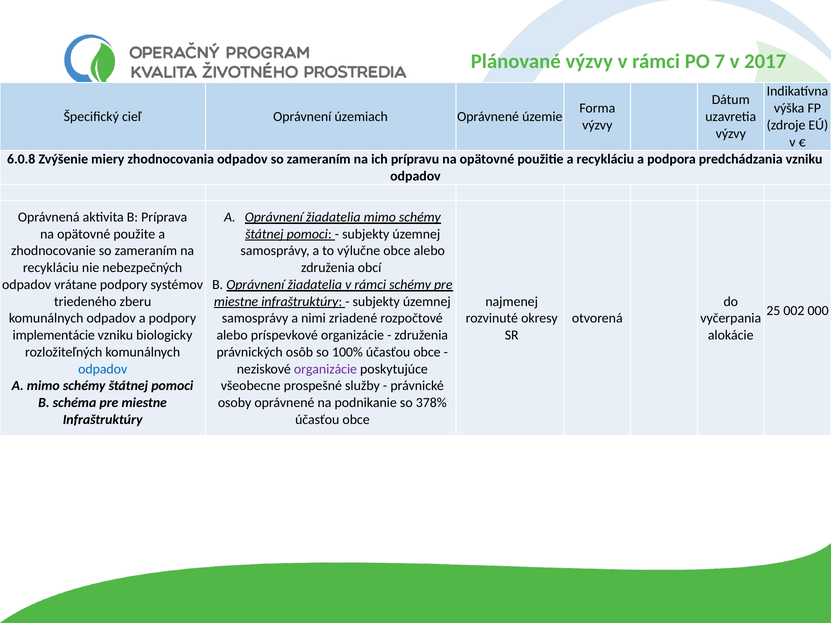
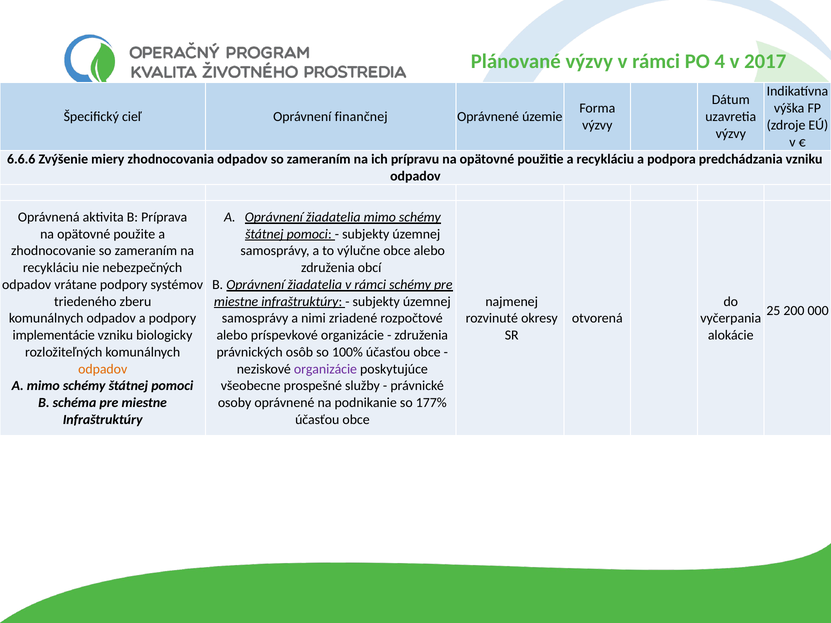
7: 7 -> 4
územiach: územiach -> finančnej
6.0.8: 6.0.8 -> 6.6.6
002: 002 -> 200
odpadov at (103, 369) colour: blue -> orange
378%: 378% -> 177%
